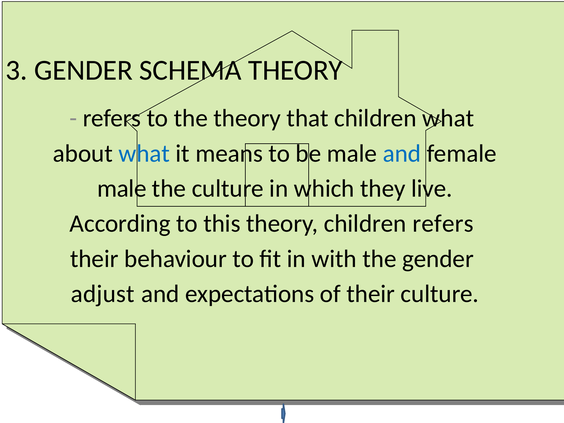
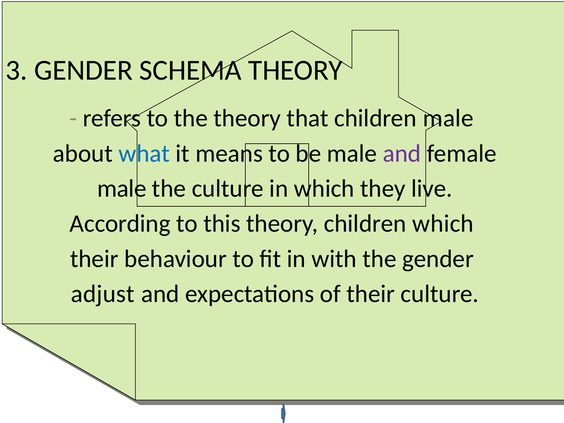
children what: what -> male
and at (402, 153) colour: blue -> purple
children refers: refers -> which
